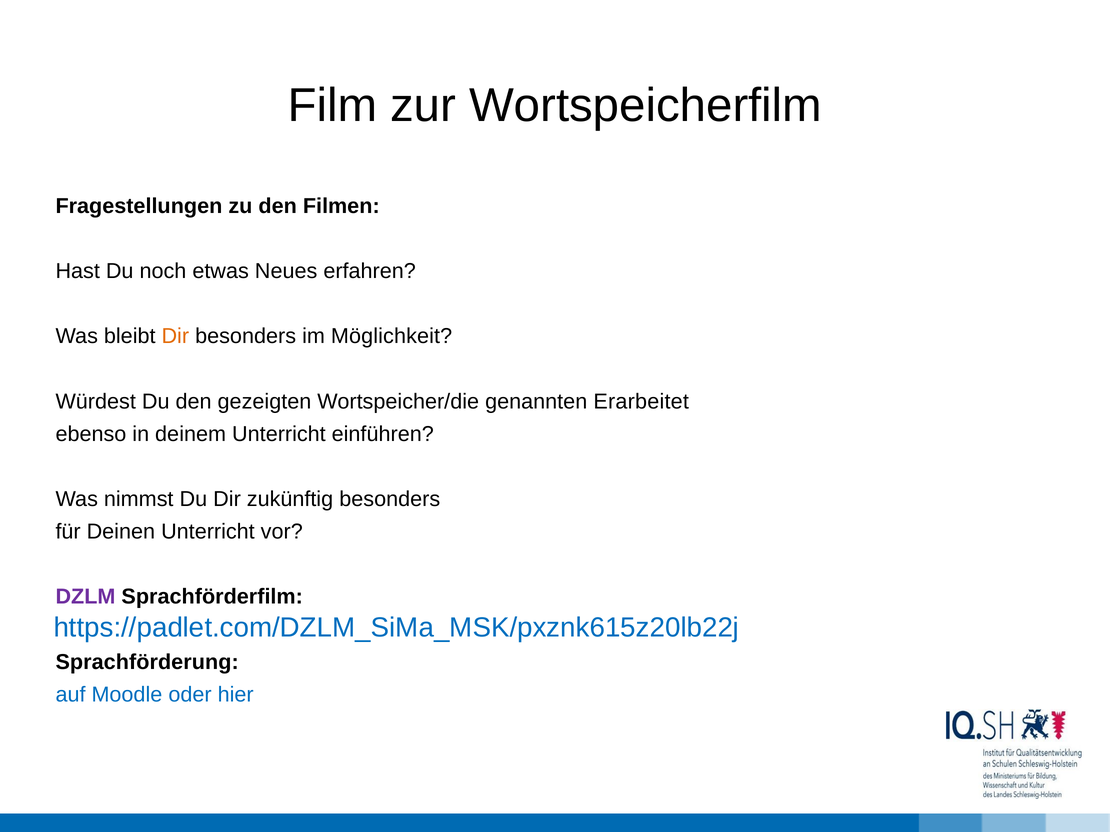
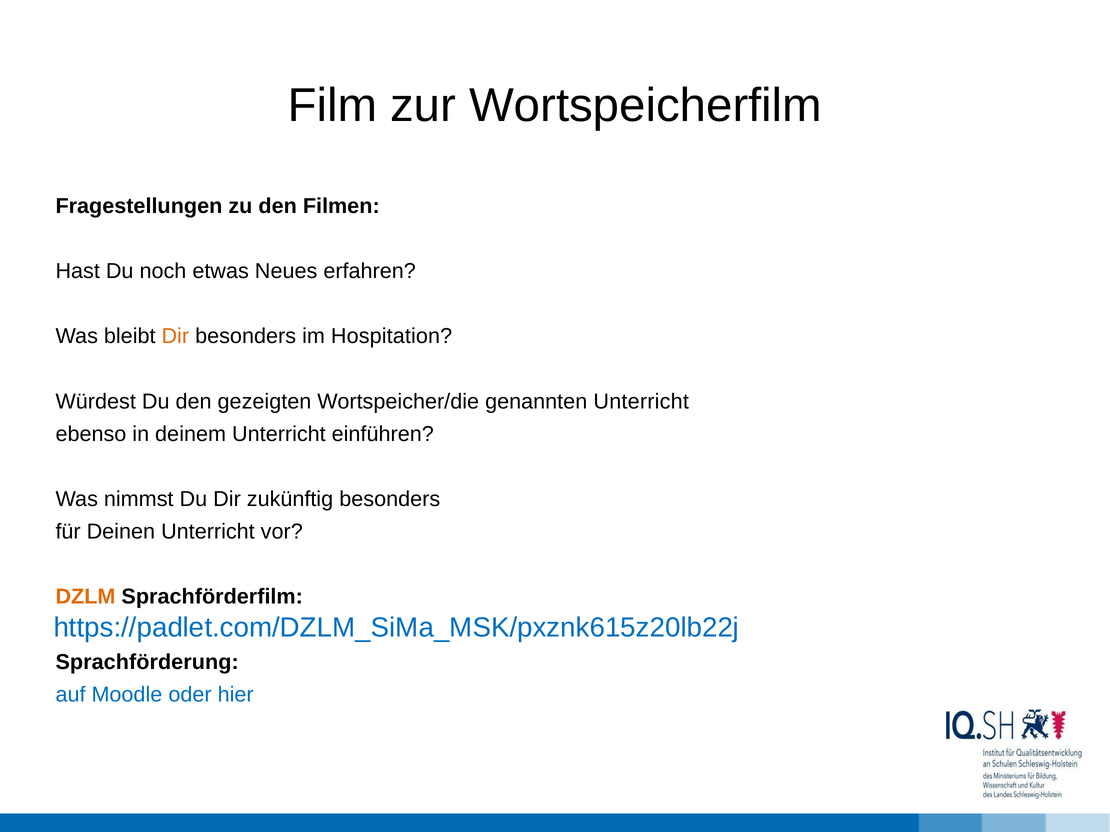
Möglichkeit: Möglichkeit -> Hospitation
genannten Erarbeitet: Erarbeitet -> Unterricht
DZLM colour: purple -> orange
